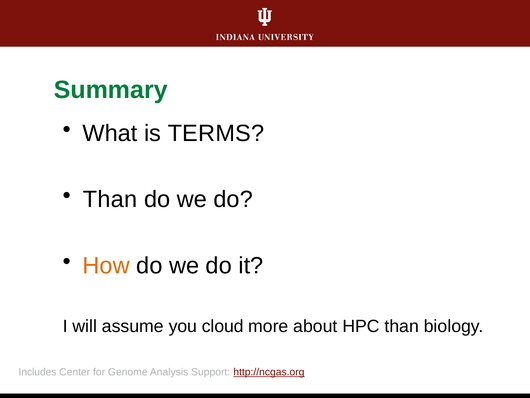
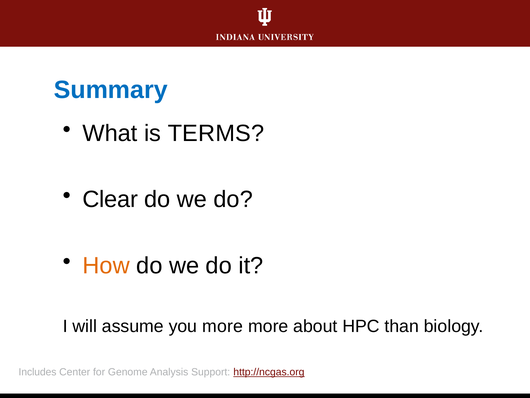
Summary colour: green -> blue
Than at (110, 199): Than -> Clear
you cloud: cloud -> more
